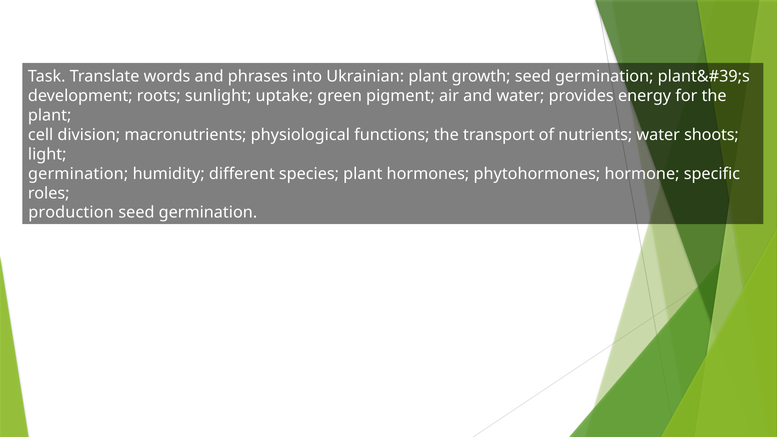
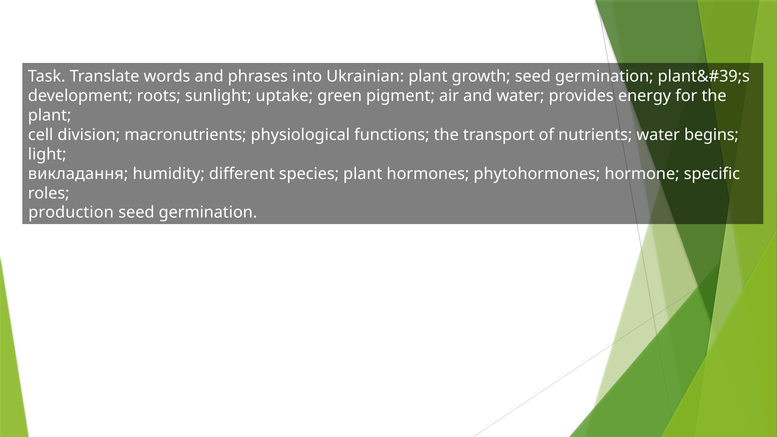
shoots: shoots -> begins
germination at (78, 174): germination -> викладання
